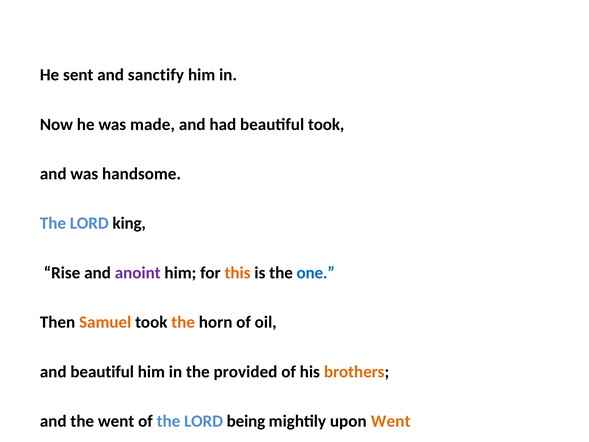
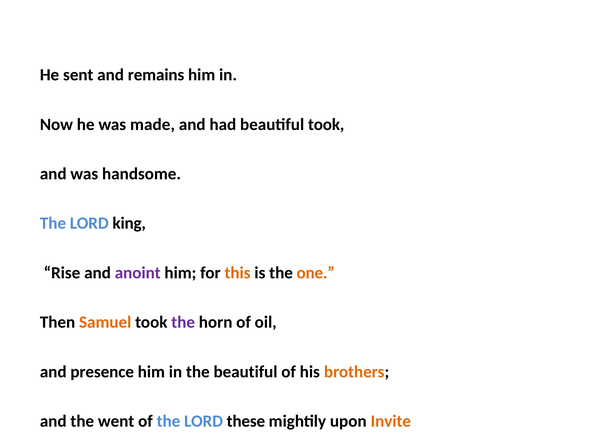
sanctify: sanctify -> remains
one colour: blue -> orange
the at (183, 322) colour: orange -> purple
and beautiful: beautiful -> presence
the provided: provided -> beautiful
being: being -> these
upon Went: Went -> Invite
